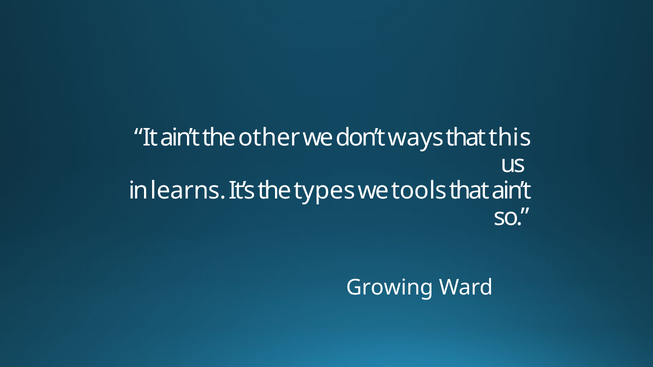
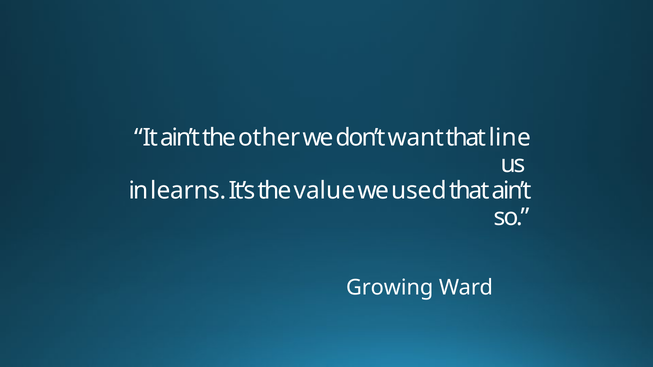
ways: ways -> want
this: this -> line
types: types -> value
tools: tools -> used
